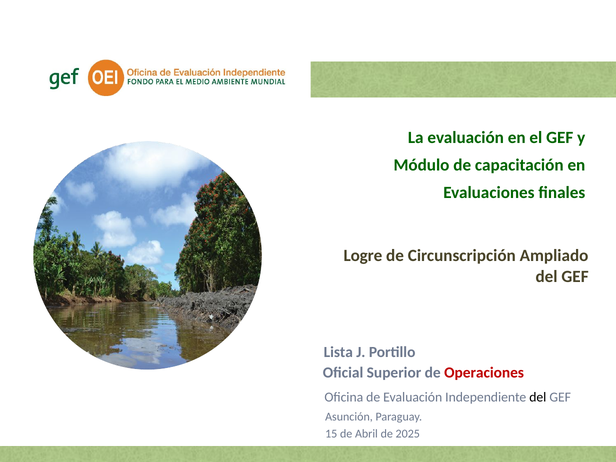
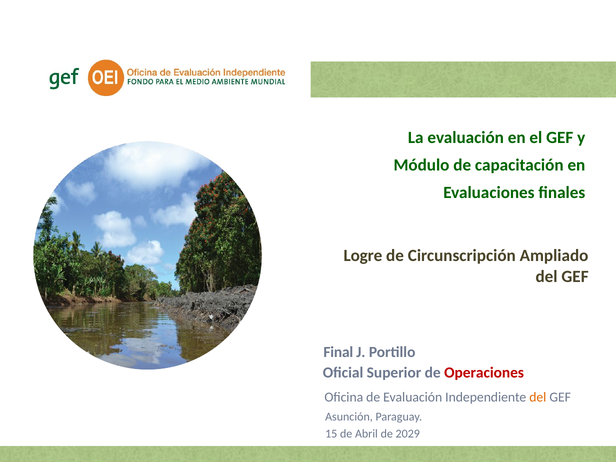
Lista: Lista -> Final
del at (538, 397) colour: black -> orange
2025: 2025 -> 2029
